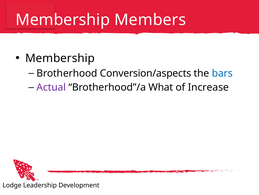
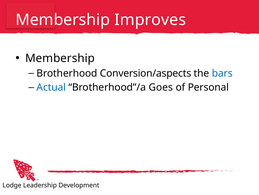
Members: Members -> Improves
Actual colour: purple -> blue
What: What -> Goes
Increase: Increase -> Personal
